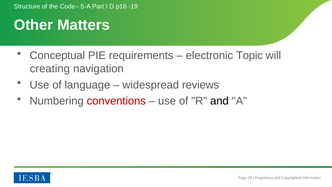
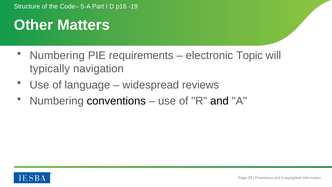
Conceptual at (57, 55): Conceptual -> Numbering
creating: creating -> typically
conventions colour: red -> black
